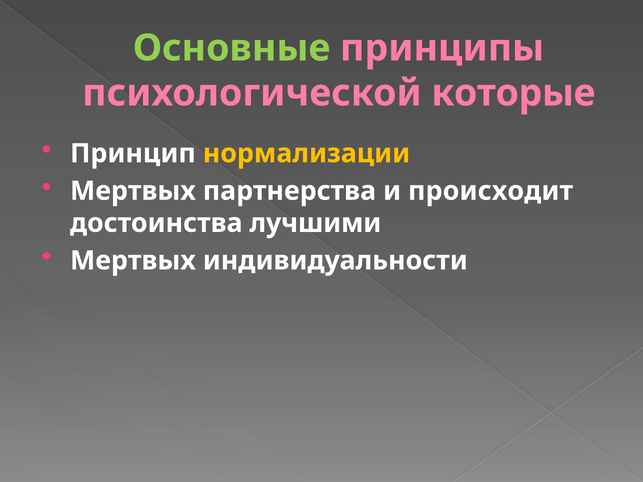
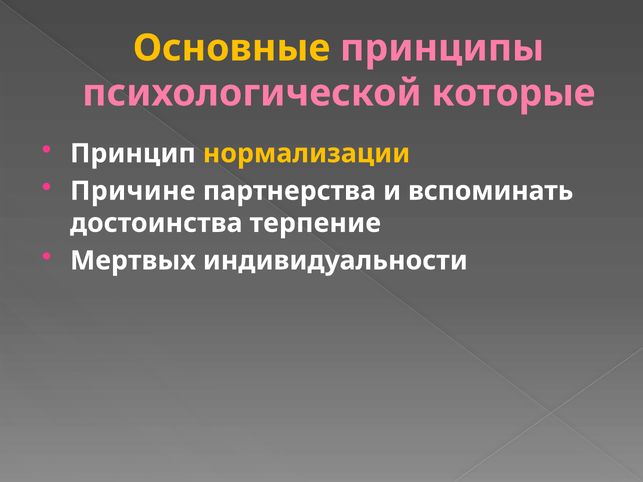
Основные colour: light green -> yellow
Мертвых at (133, 191): Мертвых -> Причине
происходит: происходит -> вспоминать
лучшими: лучшими -> терпение
